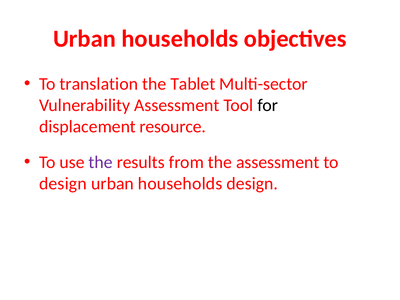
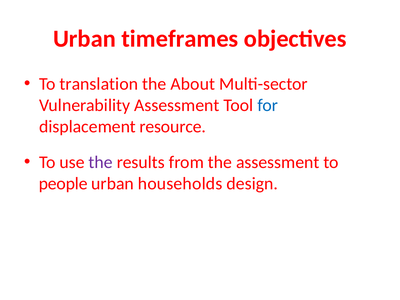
households at (180, 39): households -> timeframes
Tablet: Tablet -> About
for colour: black -> blue
design at (63, 184): design -> people
